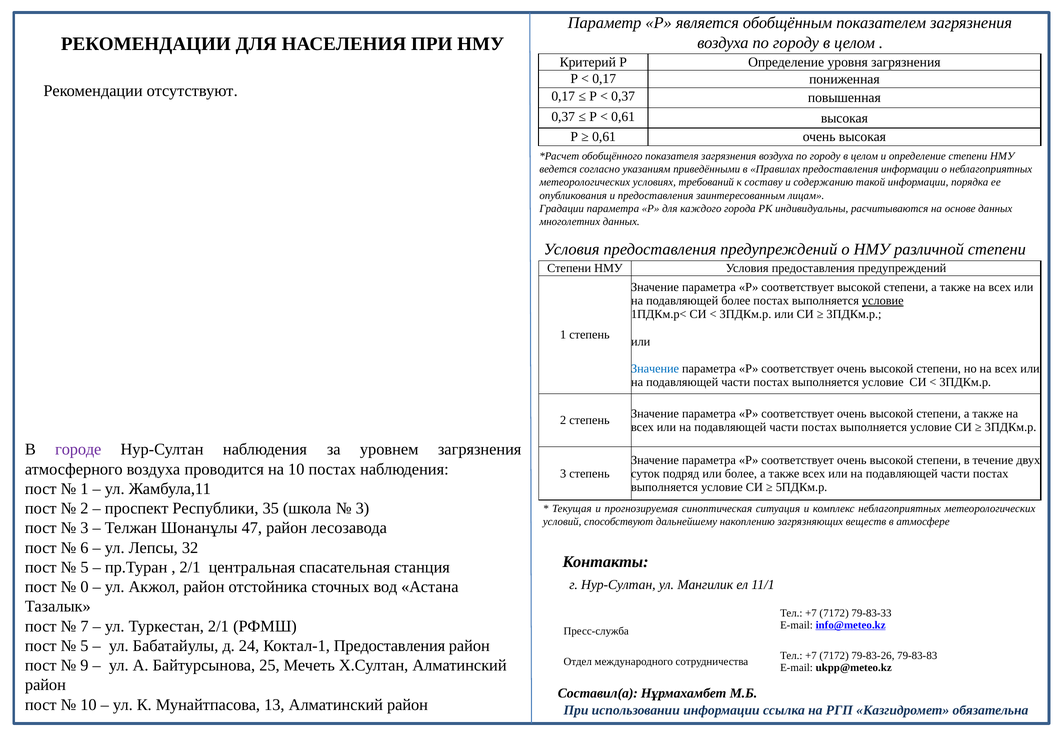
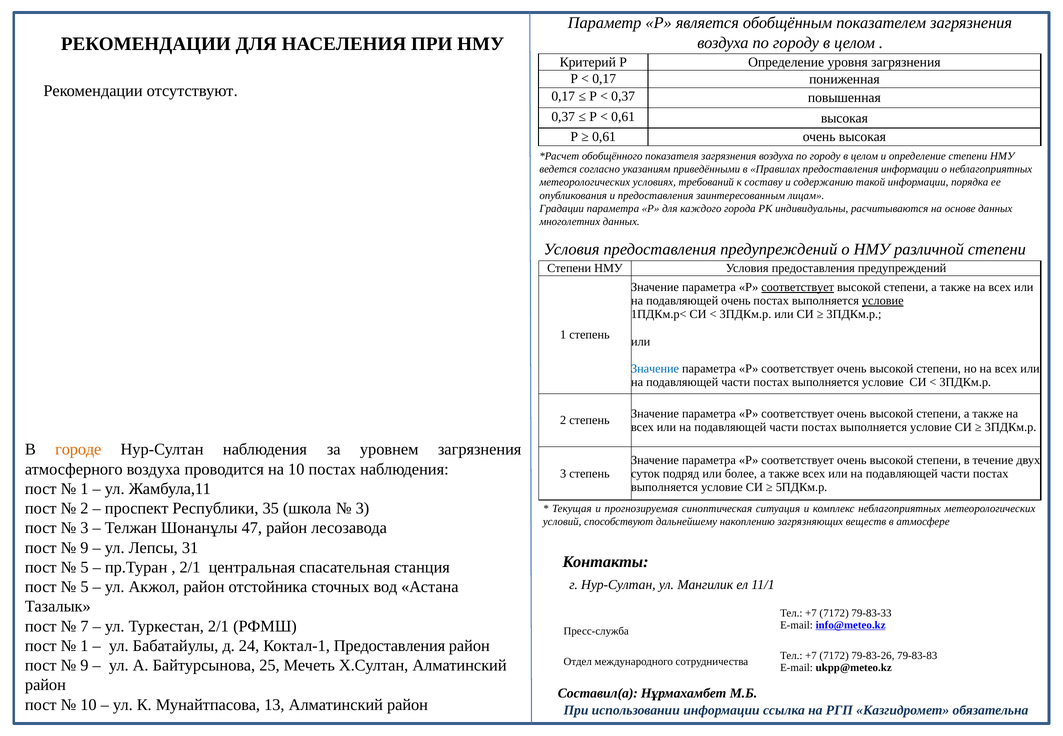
соответствует at (798, 287) underline: none -> present
подавляющей более: более -> очень
городе colour: purple -> orange
6 at (84, 548): 6 -> 9
32: 32 -> 31
0 at (85, 587): 0 -> 5
5 at (84, 646): 5 -> 1
